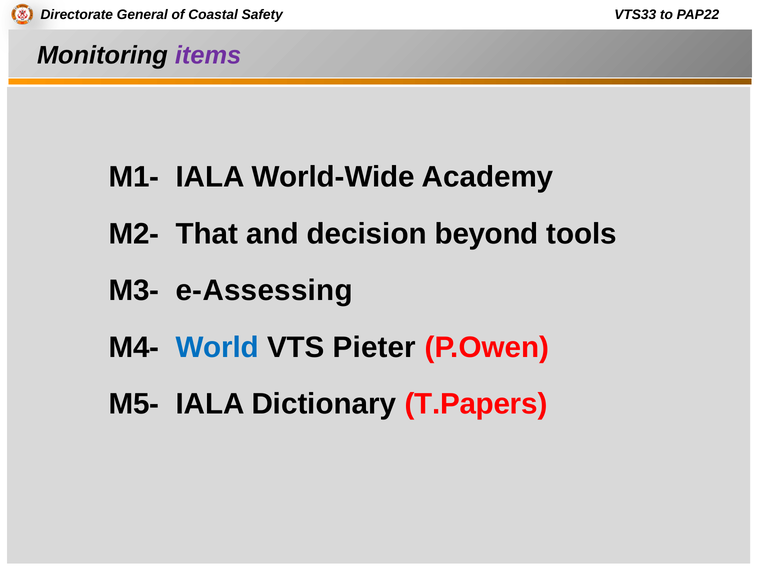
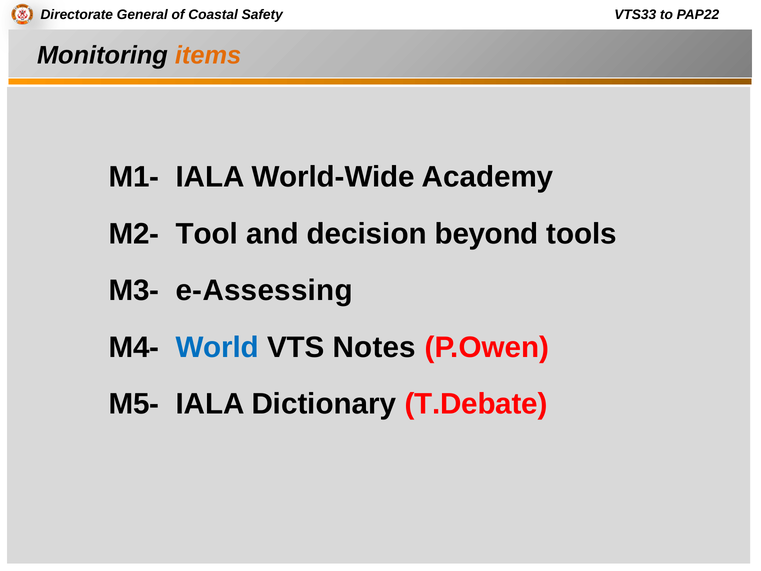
items colour: purple -> orange
That: That -> Tool
Pieter: Pieter -> Notes
T.Papers: T.Papers -> T.Debate
